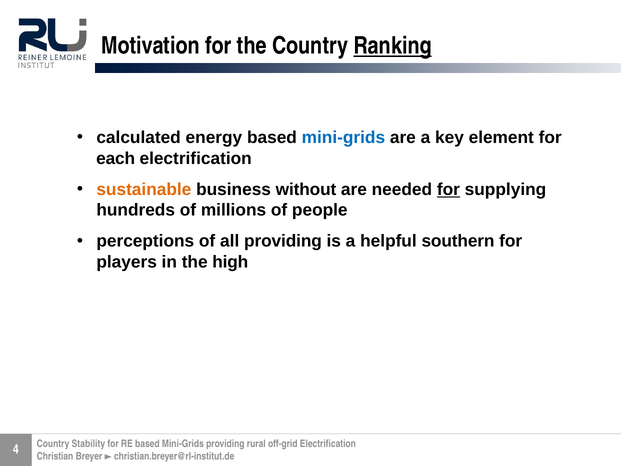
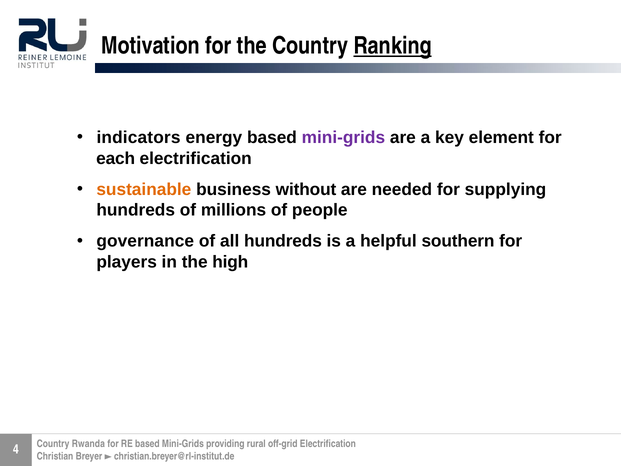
calculated: calculated -> indicators
mini-grids at (343, 138) colour: blue -> purple
for at (448, 189) underline: present -> none
perceptions: perceptions -> governance
all providing: providing -> hundreds
Stability: Stability -> Rwanda
